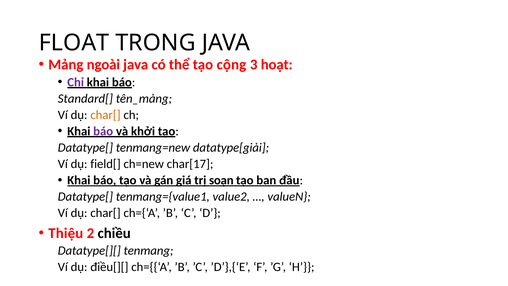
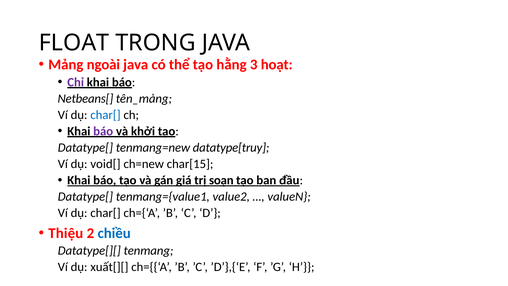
cộng: cộng -> hằng
Standard[: Standard[ -> Netbeans[
char[ at (105, 115) colour: orange -> blue
datatype[giải: datatype[giải -> datatype[truy
field[: field[ -> void[
char[17: char[17 -> char[15
chiều colour: black -> blue
điều[][: điều[][ -> xuất[][
